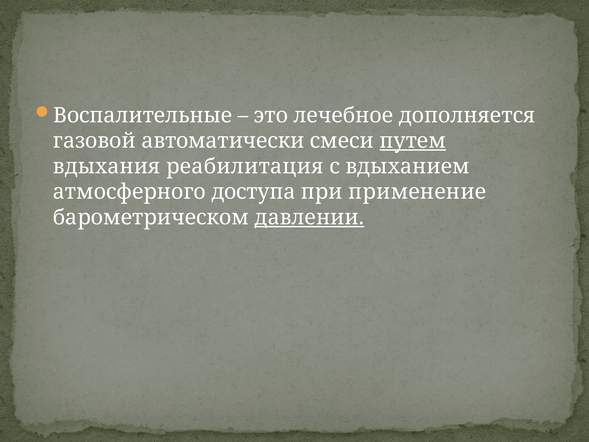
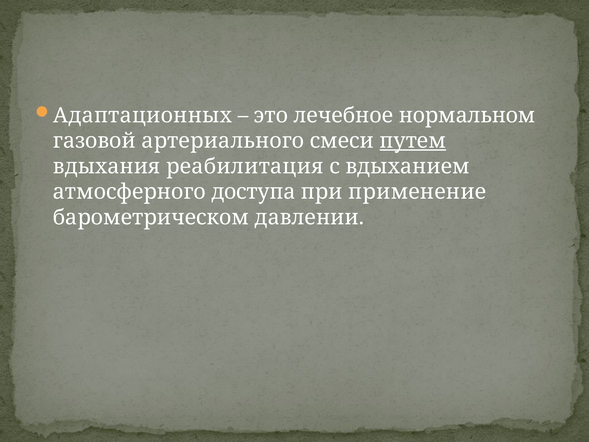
Воспалительные: Воспалительные -> Адаптационных
дополняется: дополняется -> нормальном
автоматически: автоматически -> артериального
давлении underline: present -> none
